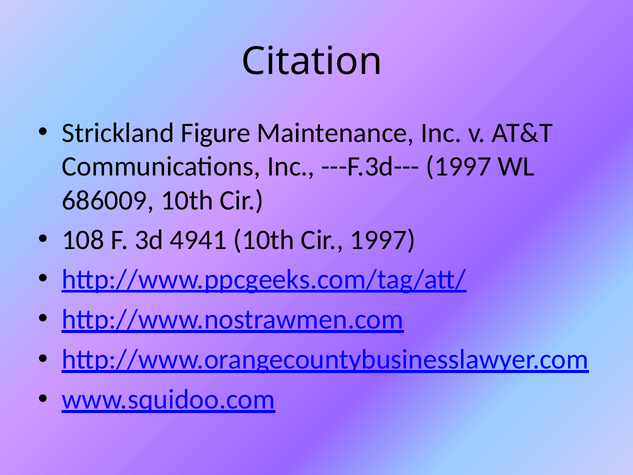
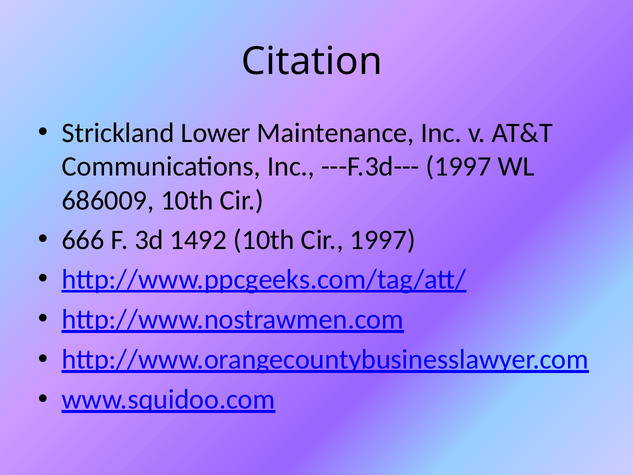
Figure: Figure -> Lower
108: 108 -> 666
4941: 4941 -> 1492
